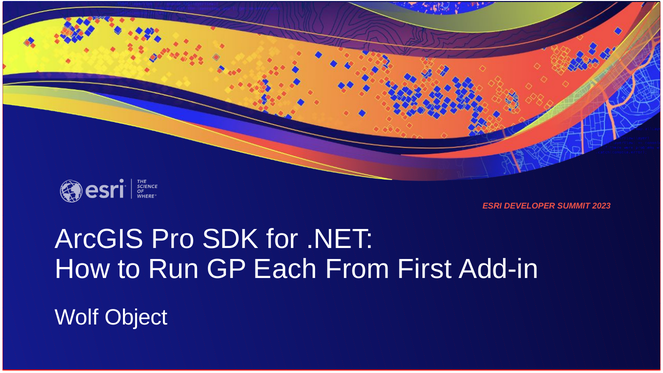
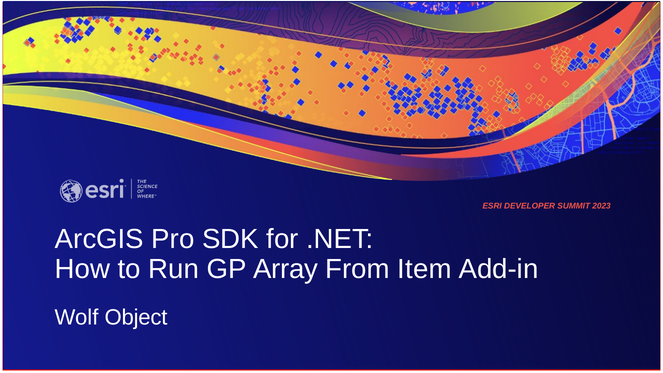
Each: Each -> Array
First: First -> Item
